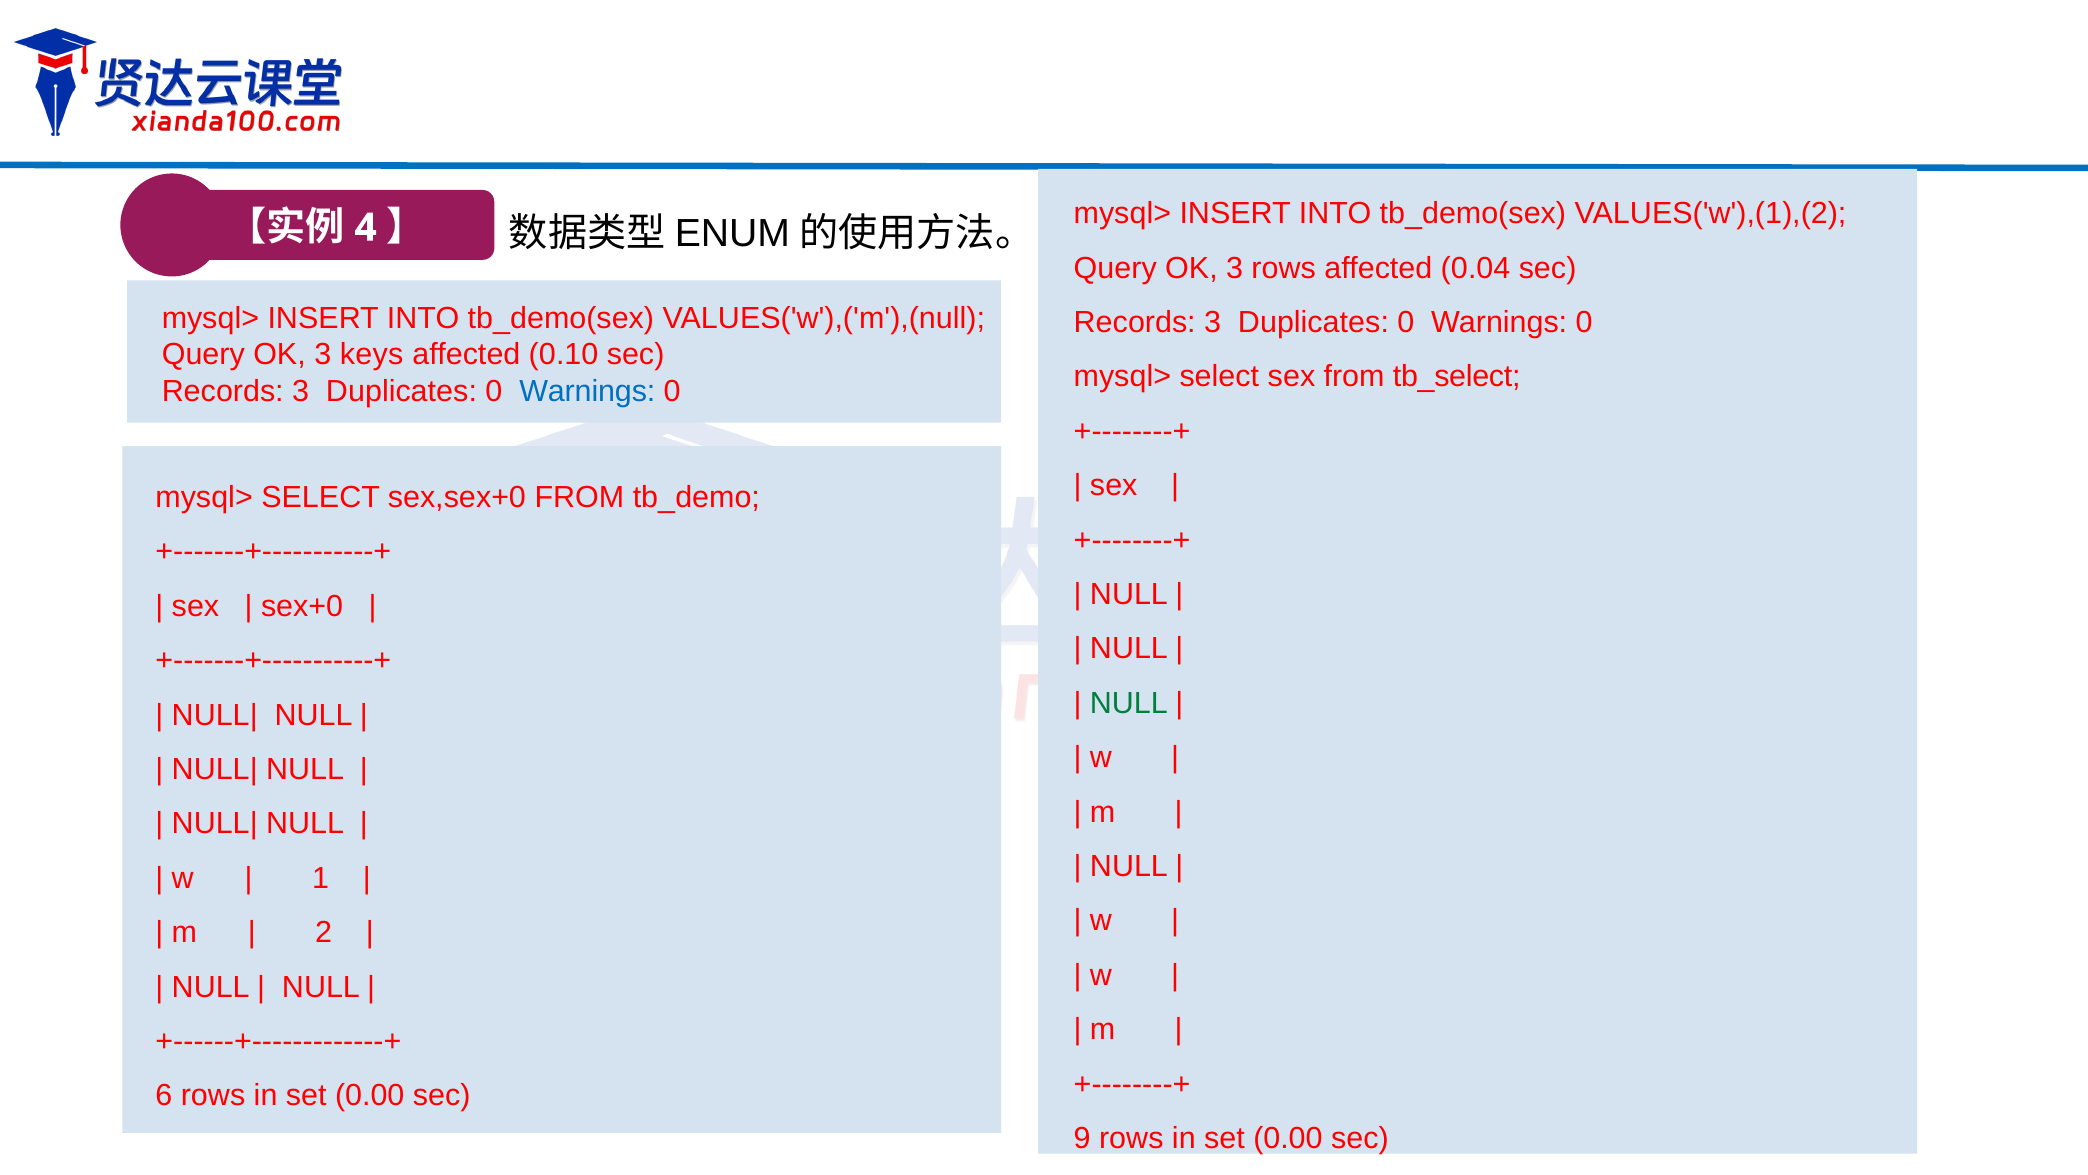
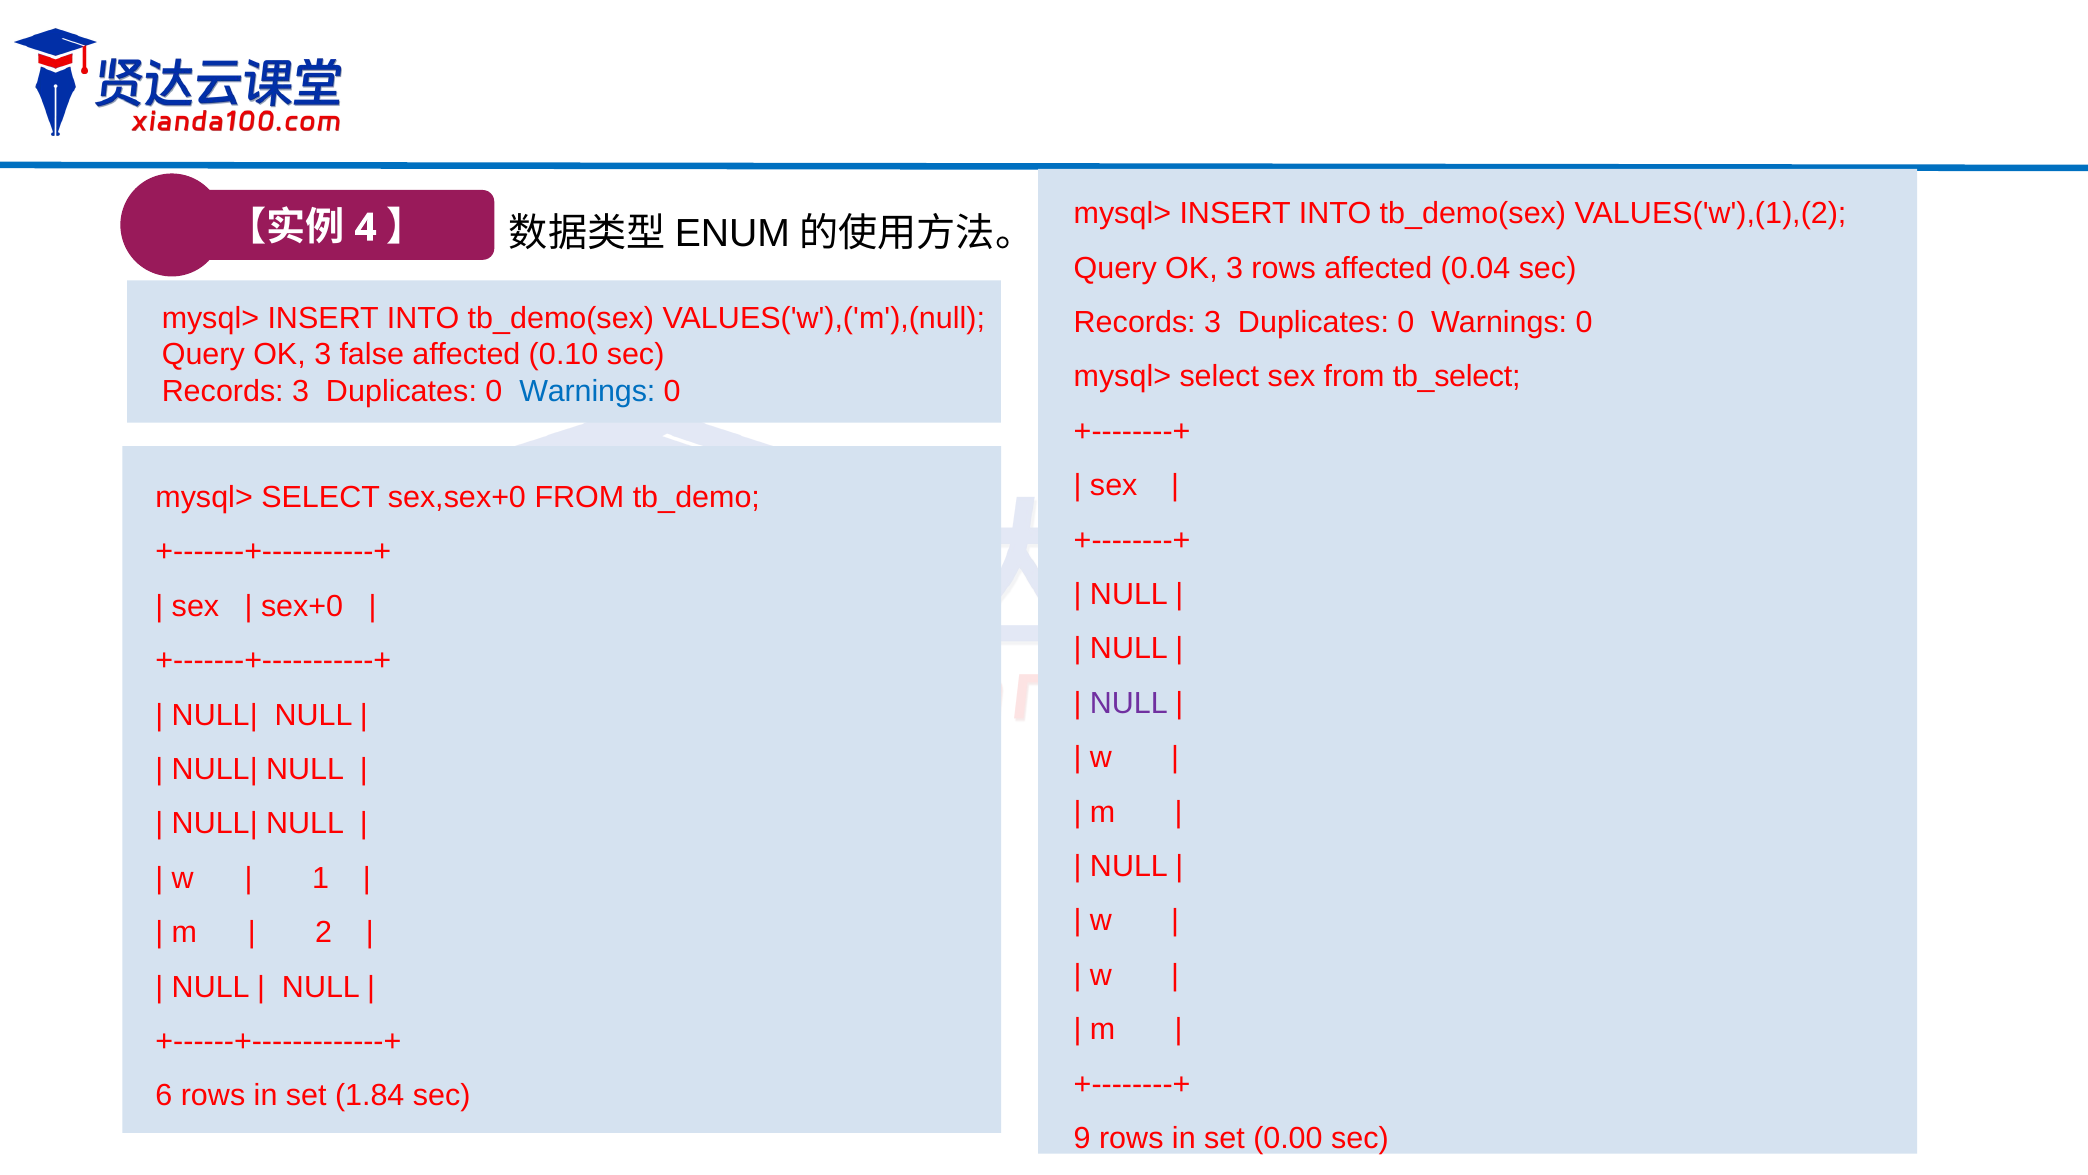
keys: keys -> false
NULL at (1129, 703) colour: green -> purple
0.00 at (370, 1095): 0.00 -> 1.84
